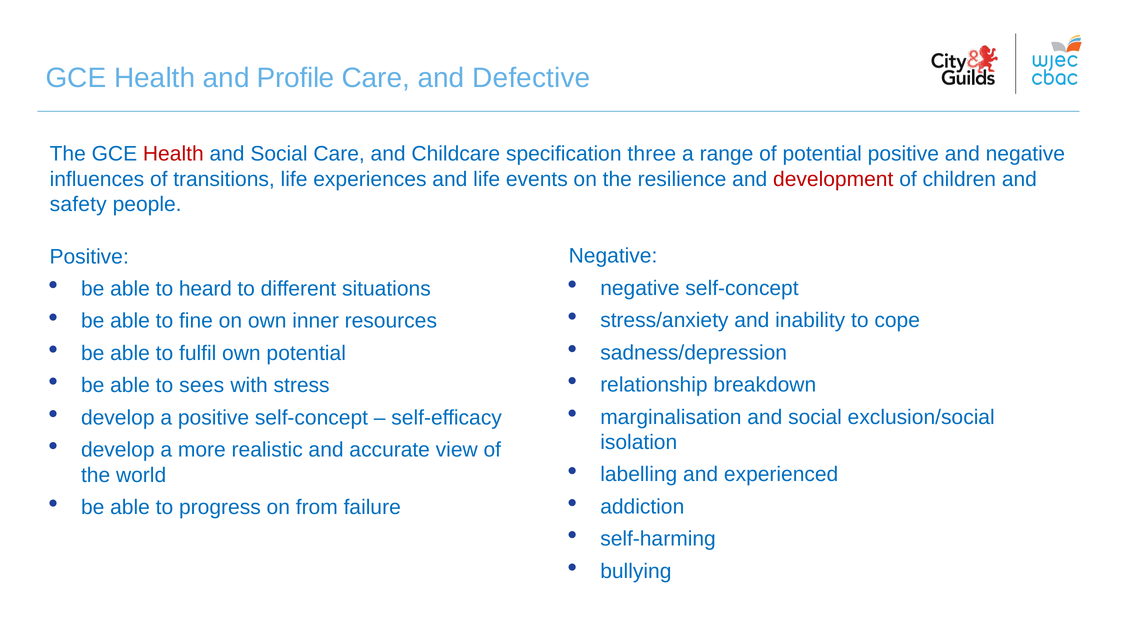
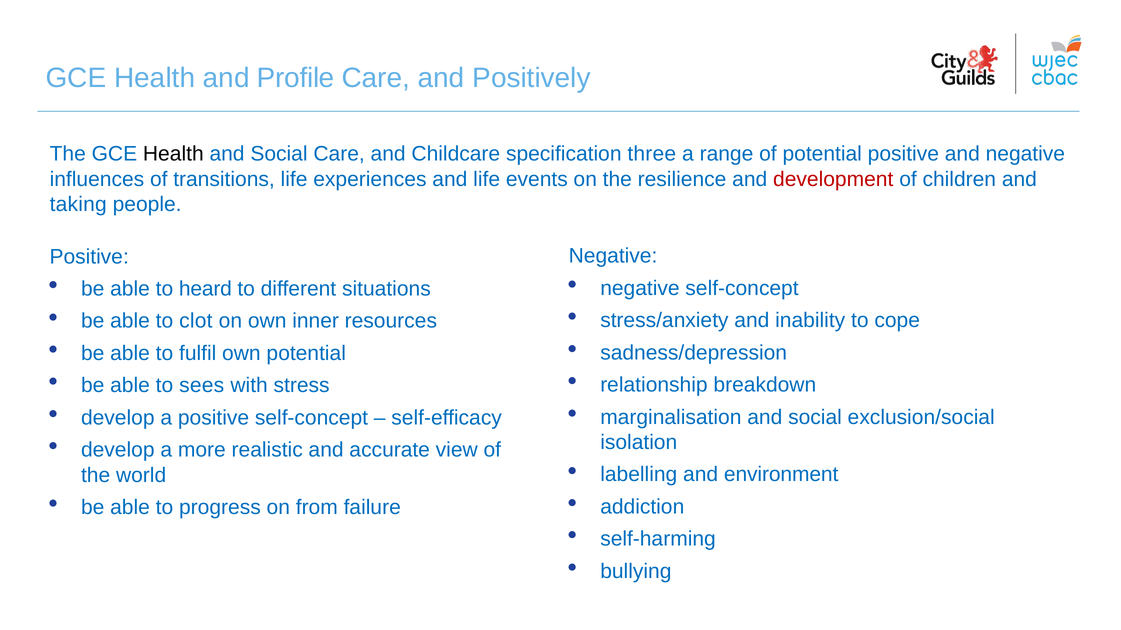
Defective: Defective -> Positively
Health at (173, 154) colour: red -> black
safety: safety -> taking
fine: fine -> clot
experienced: experienced -> environment
